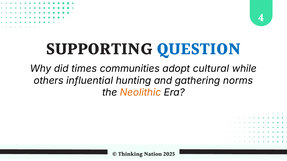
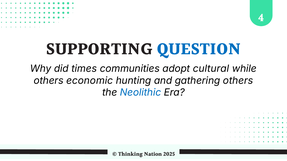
influential: influential -> economic
gathering norms: norms -> others
Neolithic colour: orange -> blue
